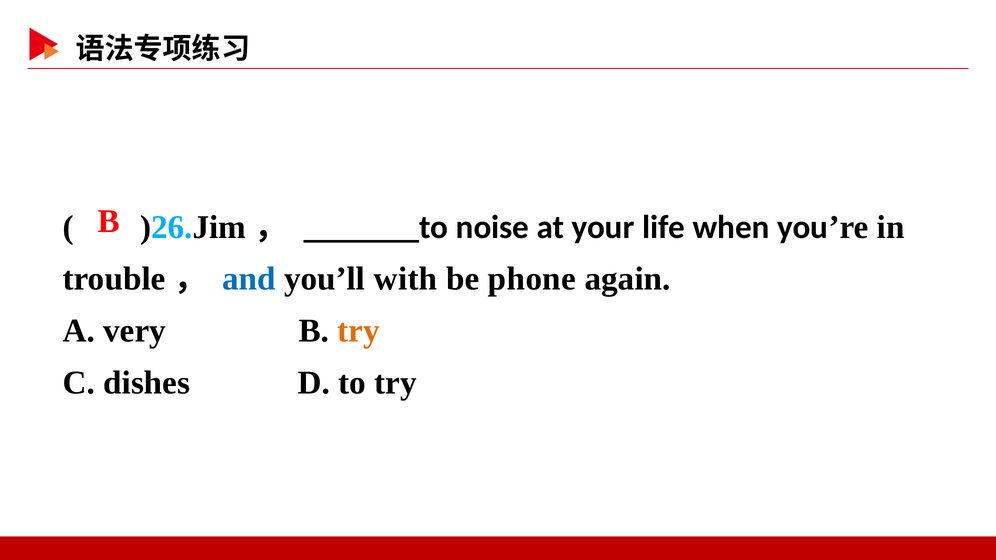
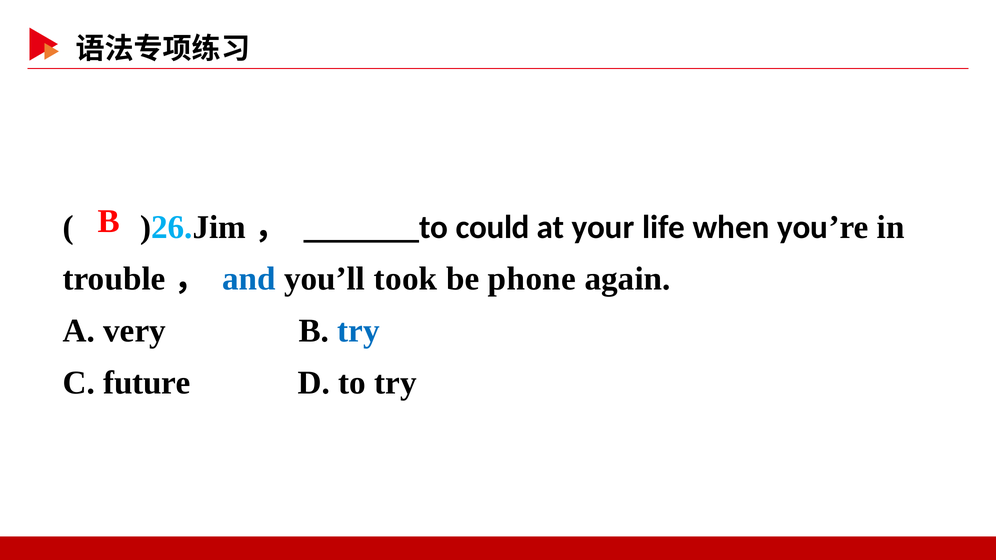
noise: noise -> could
with: with -> took
try at (359, 331) colour: orange -> blue
dishes: dishes -> future
